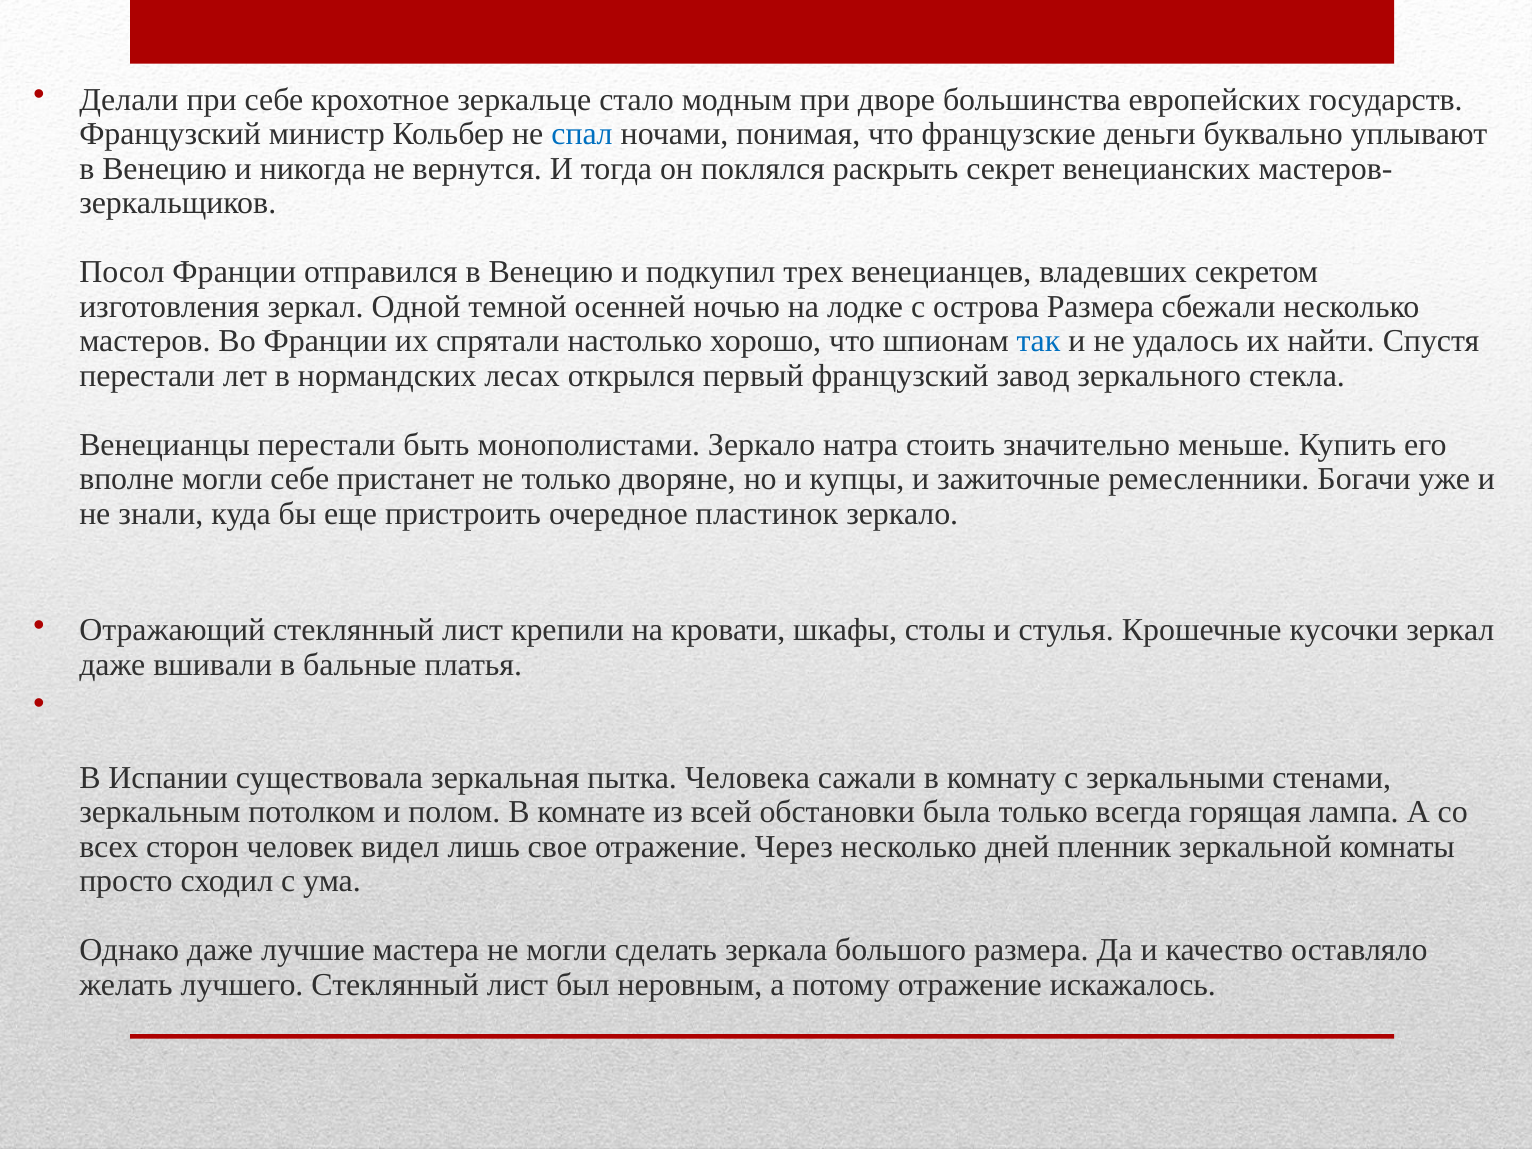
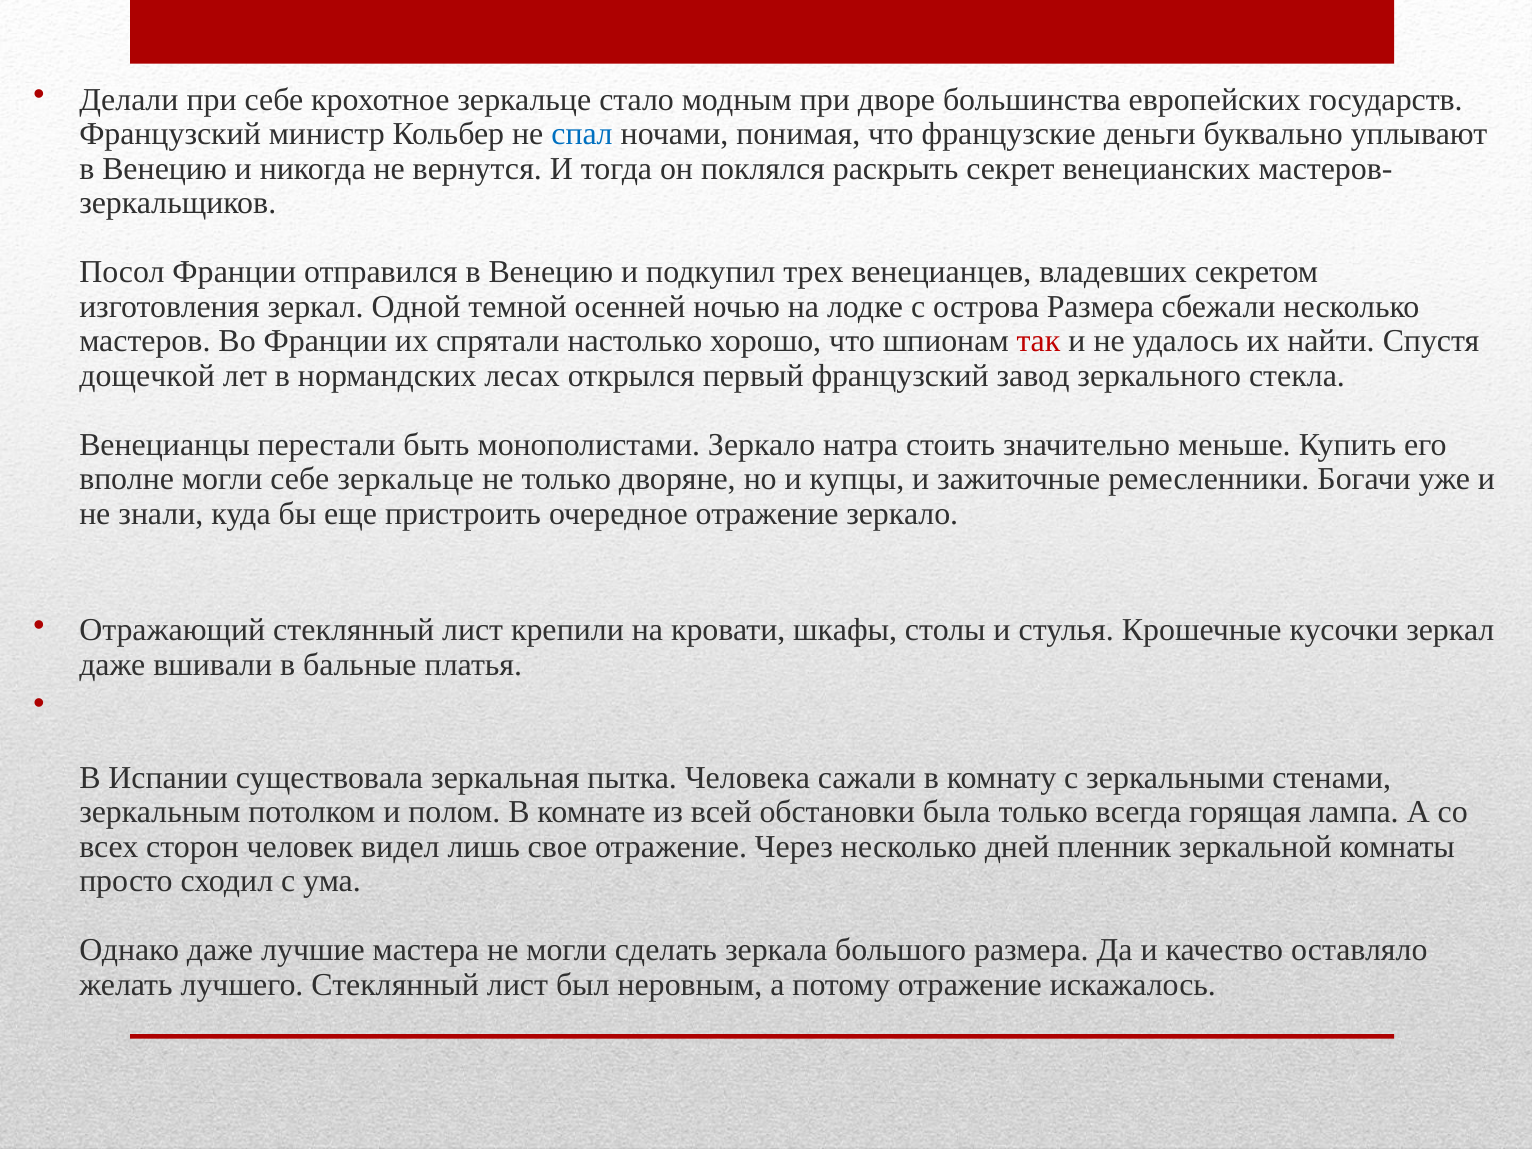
так colour: blue -> red
перестали at (147, 376): перестали -> дощечкой
себе пристанет: пристанет -> зеркальце
очередное пластинок: пластинок -> отражение
